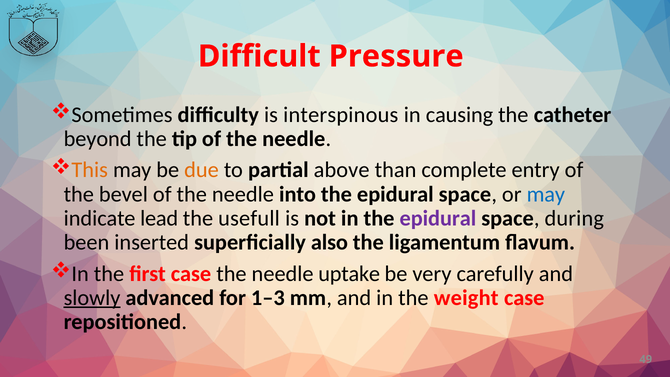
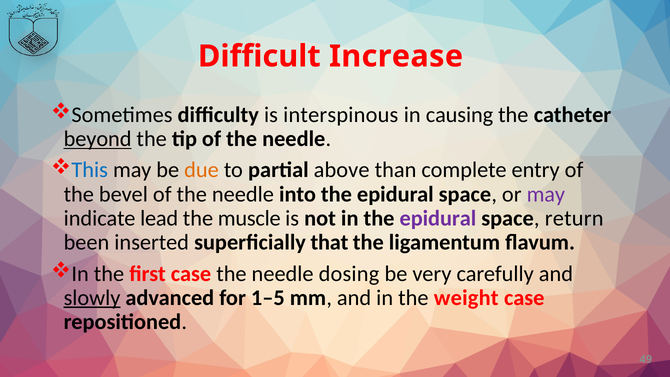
Pressure: Pressure -> Increase
beyond underline: none -> present
This colour: orange -> blue
may at (546, 194) colour: blue -> purple
usefull: usefull -> muscle
during: during -> return
also: also -> that
uptake: uptake -> dosing
1–3: 1–3 -> 1–5
